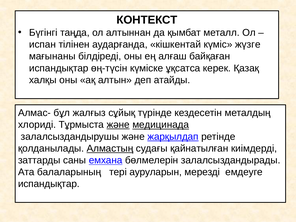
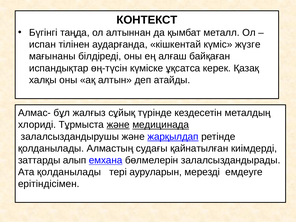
Алмастың underline: present -> none
саны: саны -> алып
Ата балаларының: балаларының -> қолданылады
испандықтар at (49, 184): испандықтар -> ерітіндісімен
